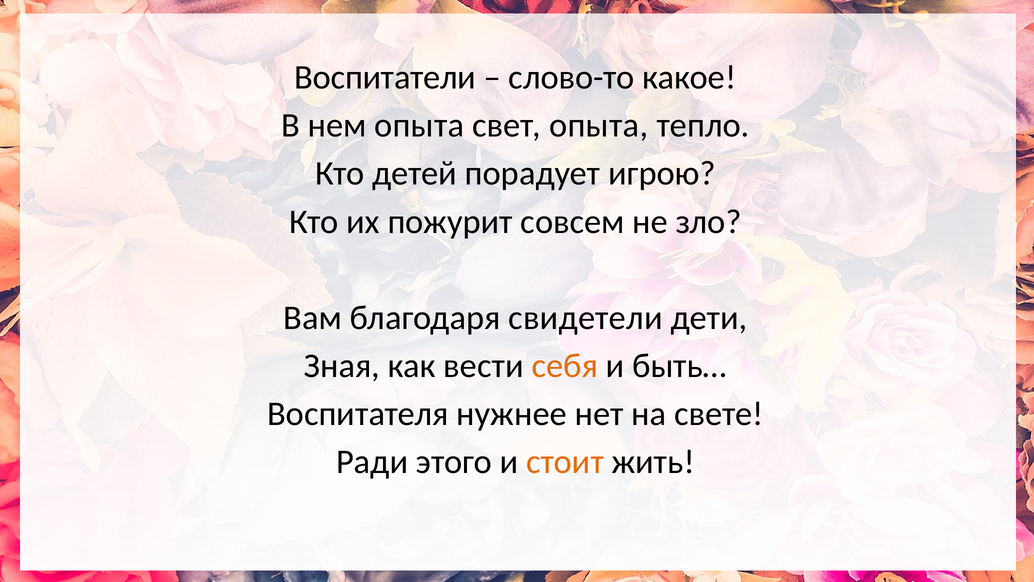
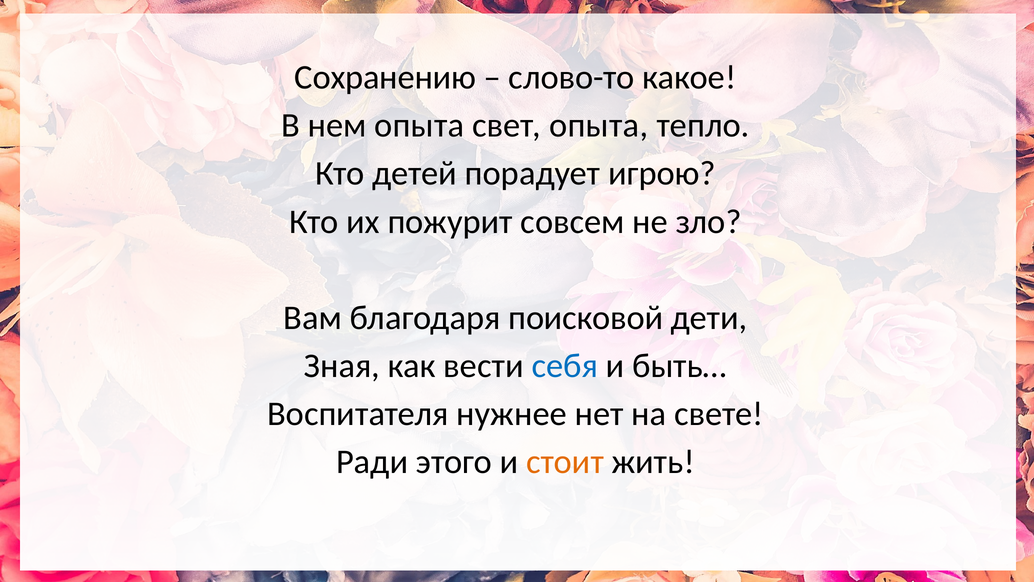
Воспитатели: Воспитатели -> Сохранению
свидетели: свидетели -> поисковой
себя colour: orange -> blue
